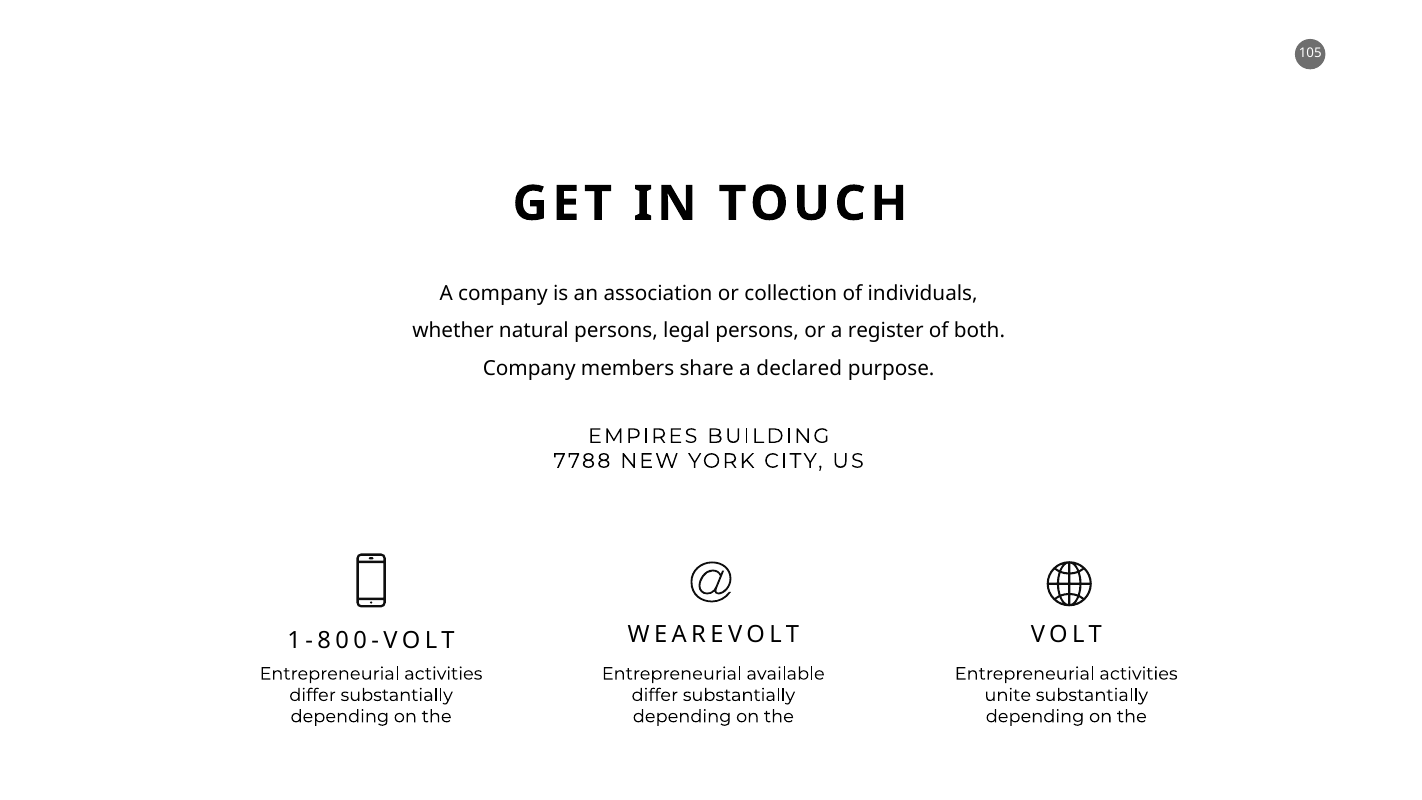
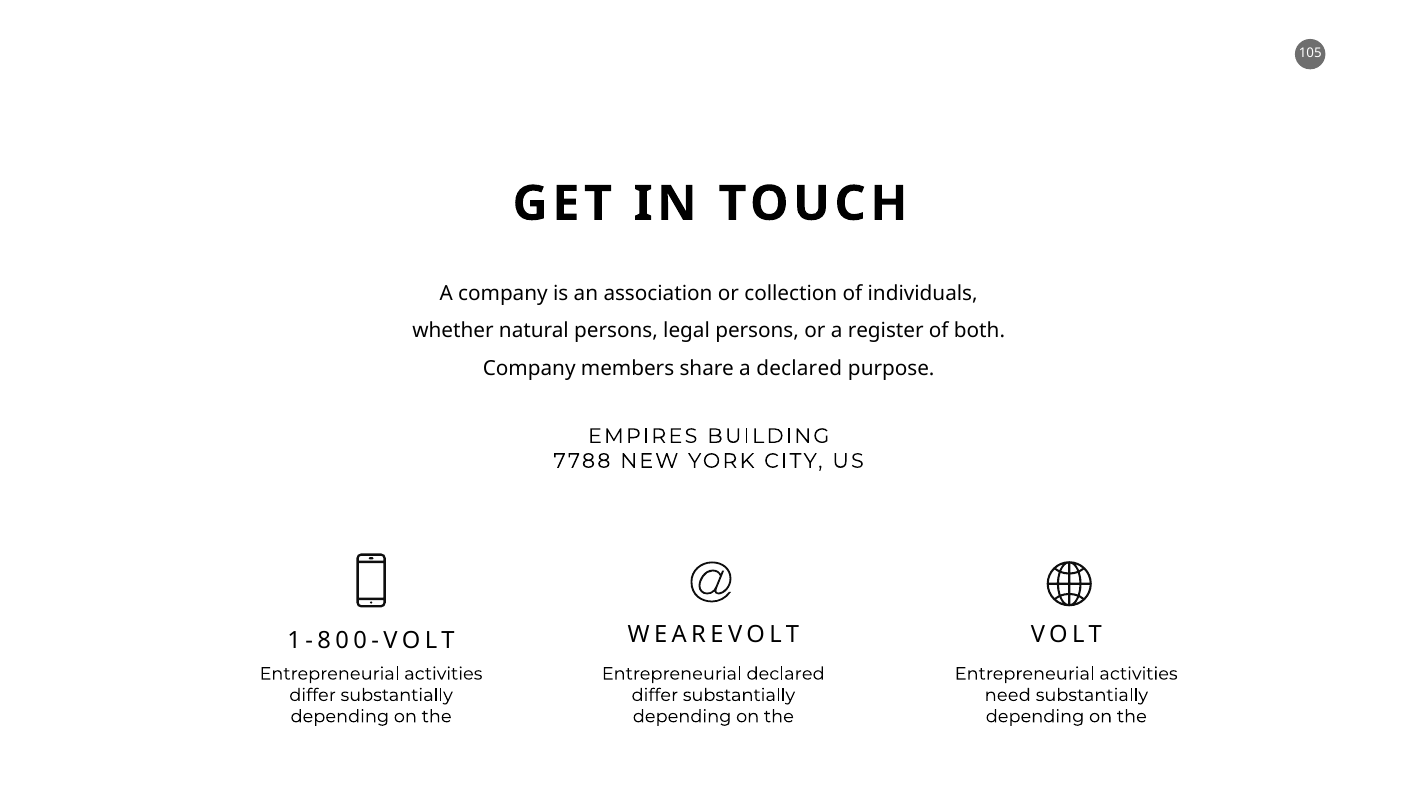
Entrepreneurial available: available -> declared
unite: unite -> need
